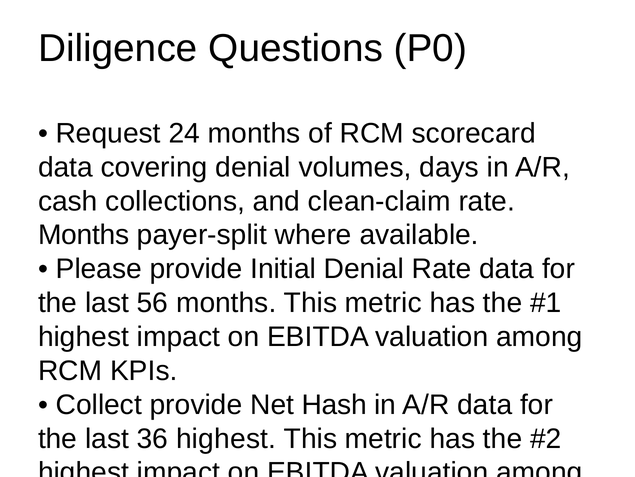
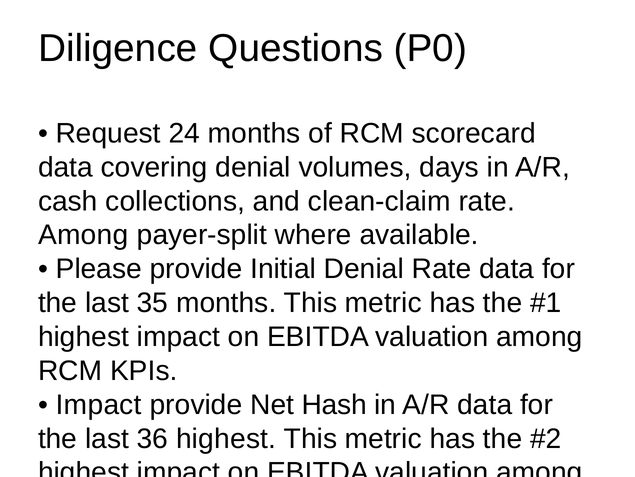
Months at (84, 235): Months -> Among
56: 56 -> 35
Collect at (99, 404): Collect -> Impact
